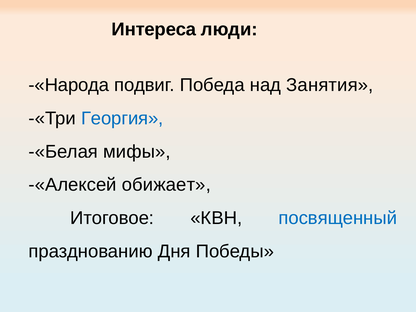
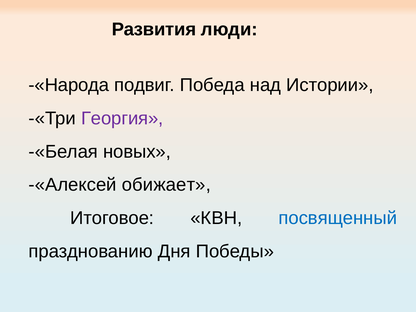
Интереса: Интереса -> Развития
Занятия: Занятия -> Истории
Георгия colour: blue -> purple
мифы: мифы -> новых
